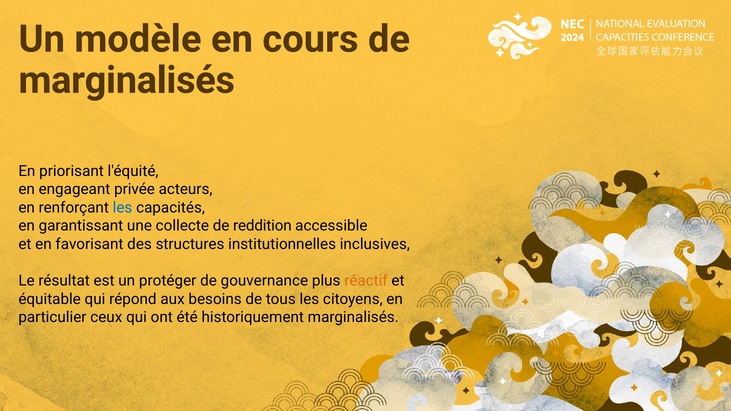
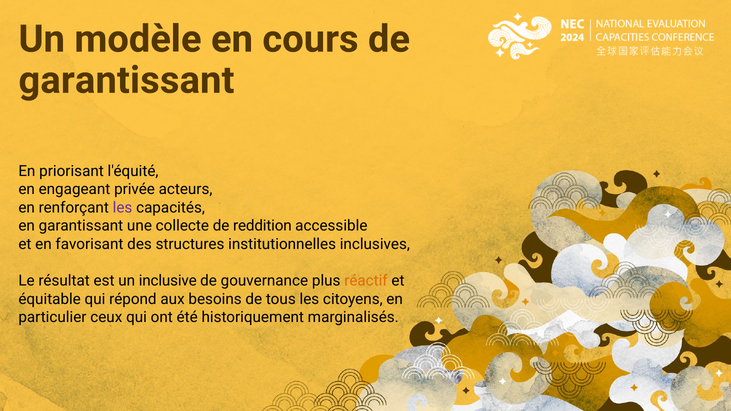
marginalisés at (127, 80): marginalisés -> garantissant
les at (122, 208) colour: blue -> purple
protéger: protéger -> inclusive
